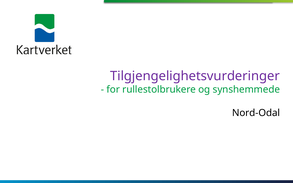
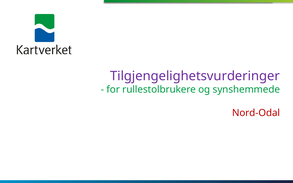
Nord-Odal colour: black -> red
